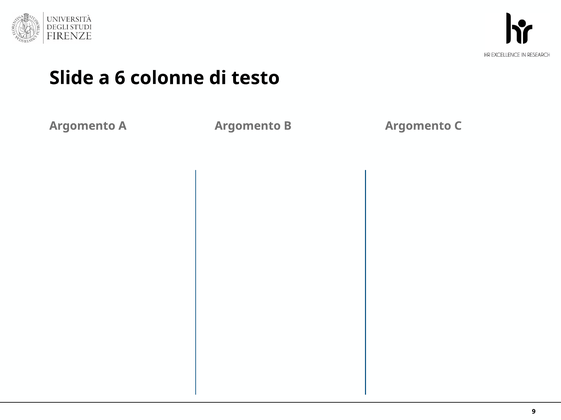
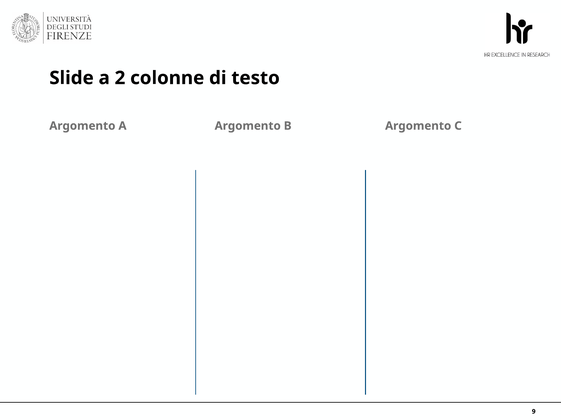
6: 6 -> 2
